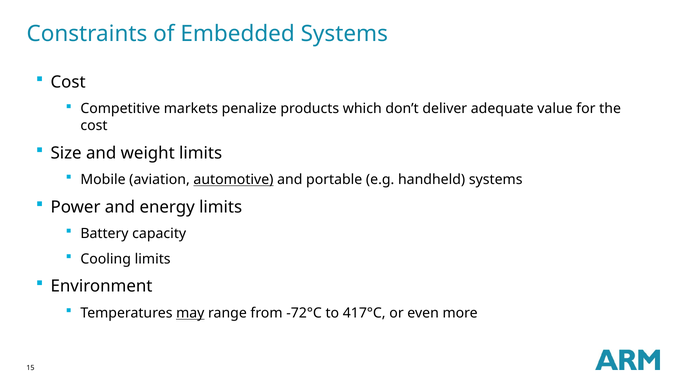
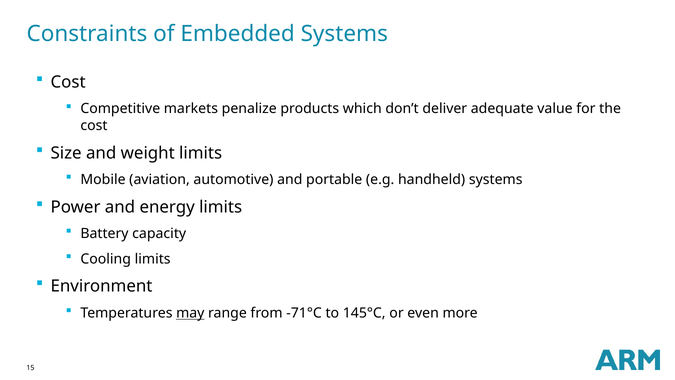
automotive underline: present -> none
-72°C: -72°C -> -71°C
417°C: 417°C -> 145°C
